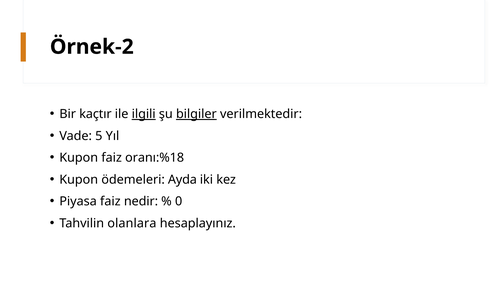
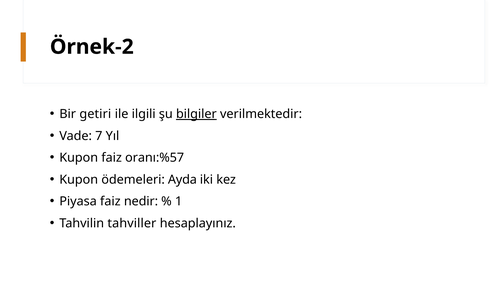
kaçtır: kaçtır -> getiri
ilgili underline: present -> none
5: 5 -> 7
oranı:%18: oranı:%18 -> oranı:%57
0: 0 -> 1
olanlara: olanlara -> tahviller
